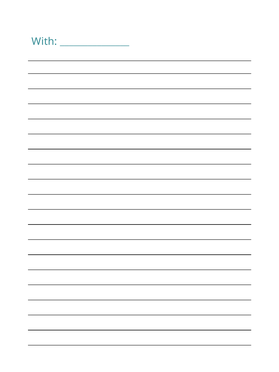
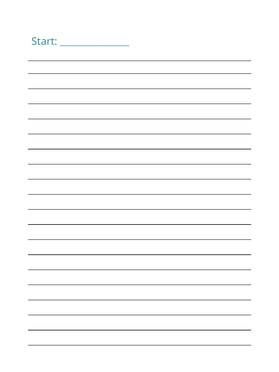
With: With -> Start
